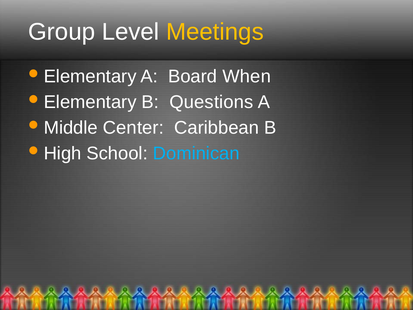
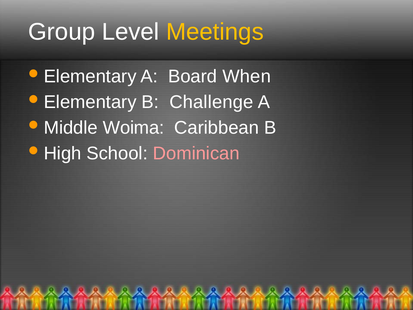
Questions: Questions -> Challenge
Center: Center -> Woima
Dominican colour: light blue -> pink
